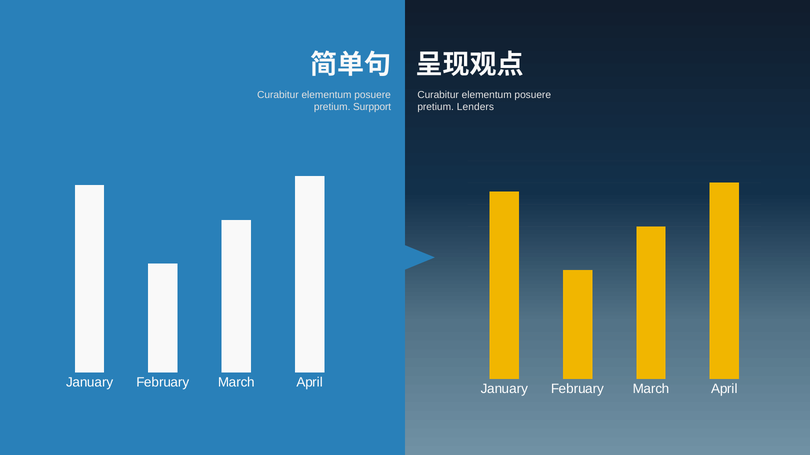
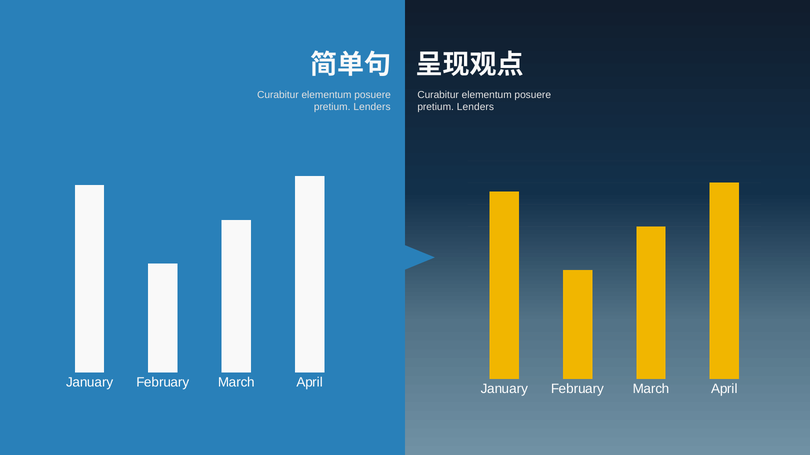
Surpport at (372, 107): Surpport -> Lenders
